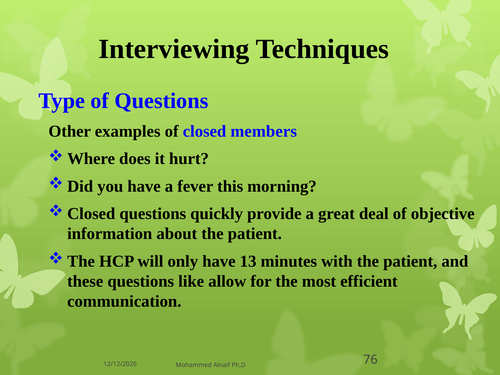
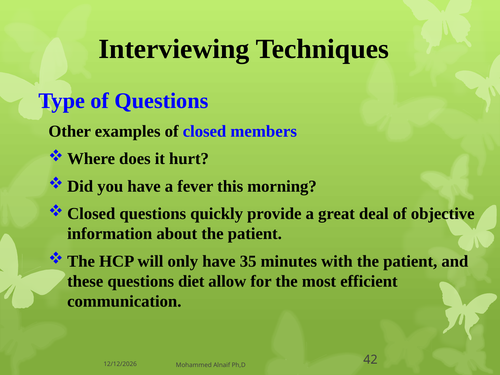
13: 13 -> 35
like: like -> diet
76: 76 -> 42
